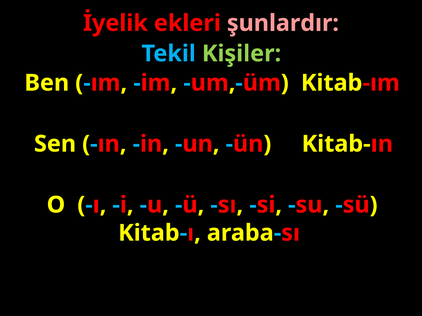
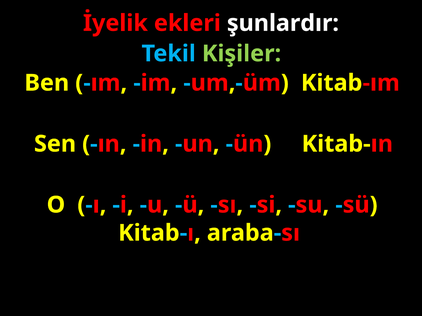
şunlardır colour: pink -> white
